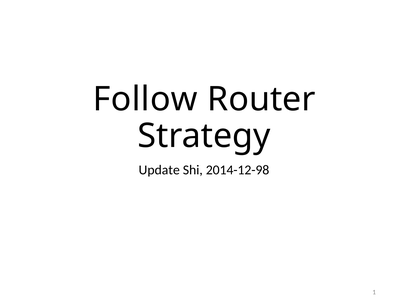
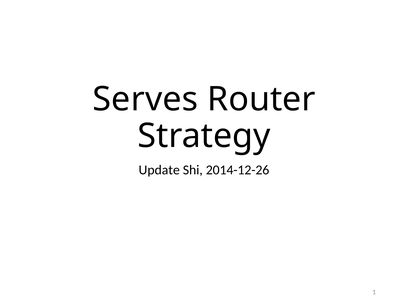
Follow: Follow -> Serves
2014-12-98: 2014-12-98 -> 2014-12-26
